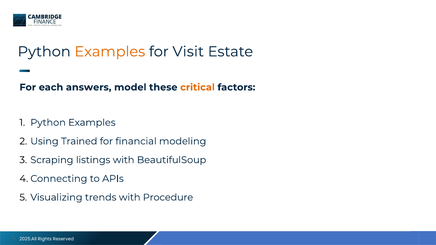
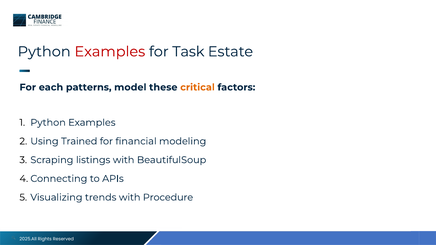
Examples at (110, 52) colour: orange -> red
Visit: Visit -> Task
answers: answers -> patterns
